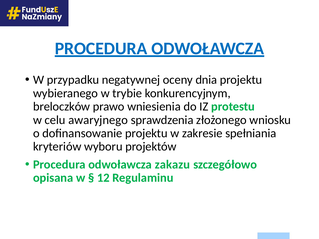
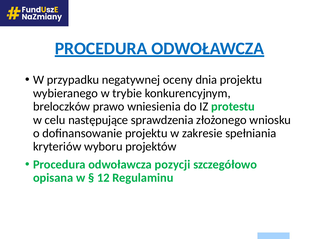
awaryjnego: awaryjnego -> następujące
zakazu: zakazu -> pozycji
